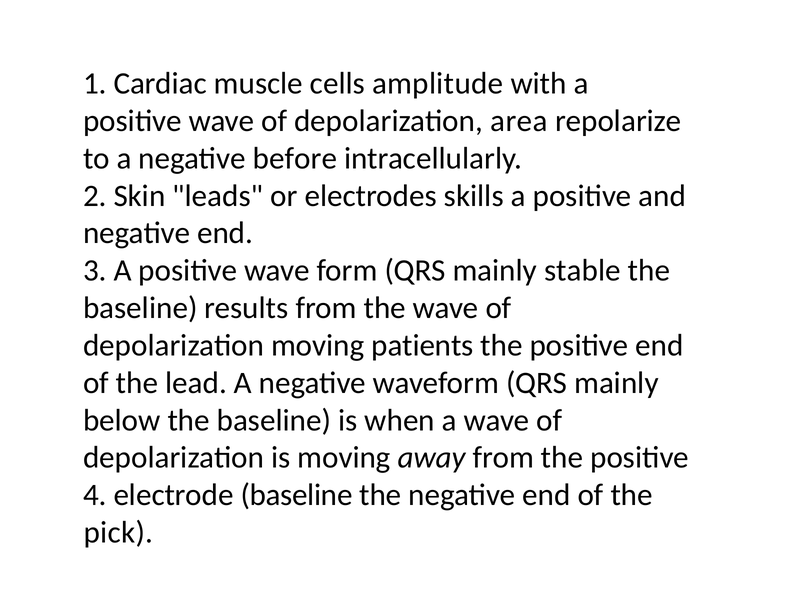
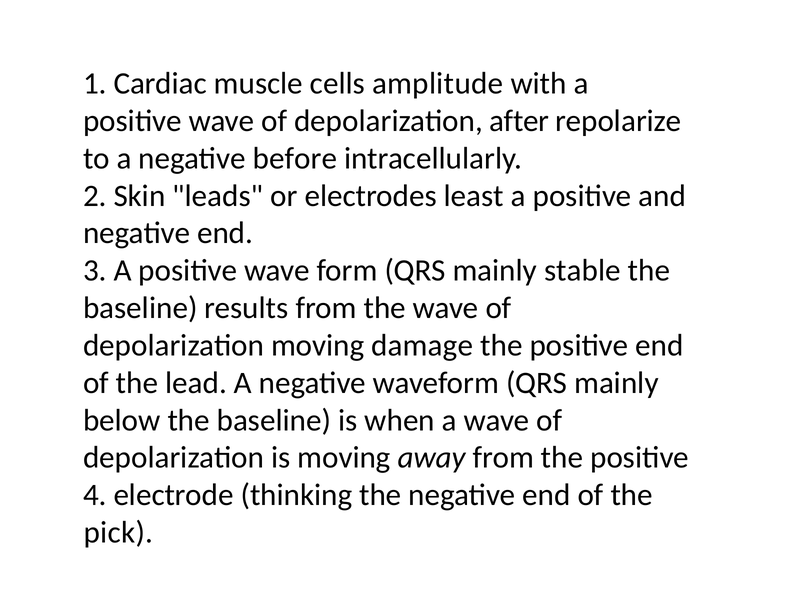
area: area -> after
skills: skills -> least
patients: patients -> damage
electrode baseline: baseline -> thinking
